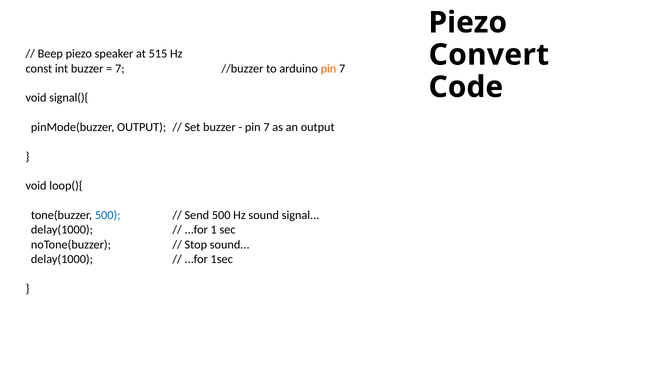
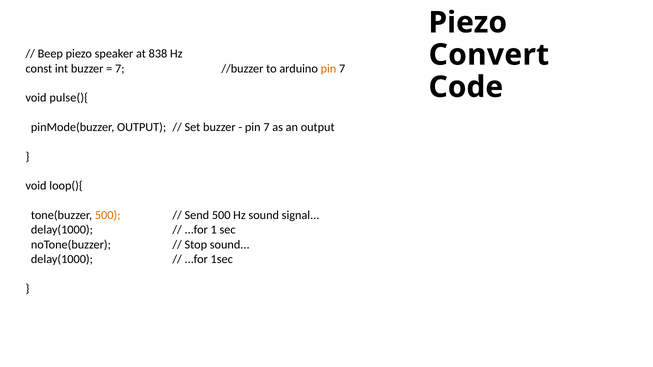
515: 515 -> 838
signal(){: signal(){ -> pulse(){
500 at (108, 215) colour: blue -> orange
